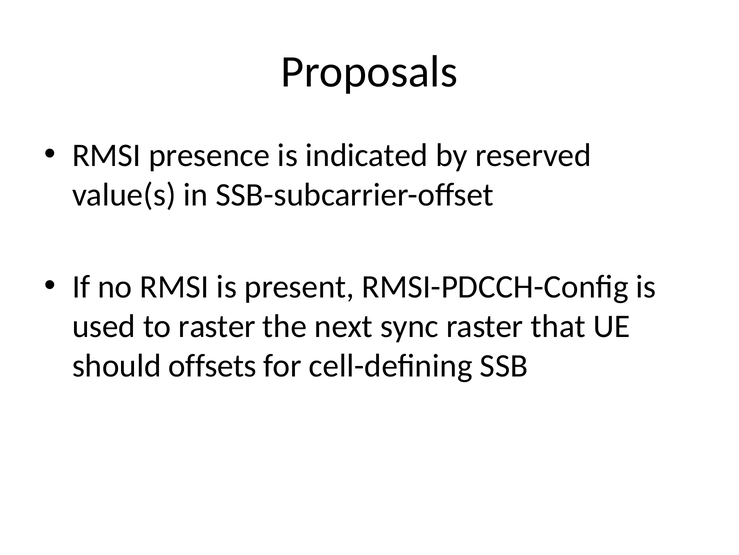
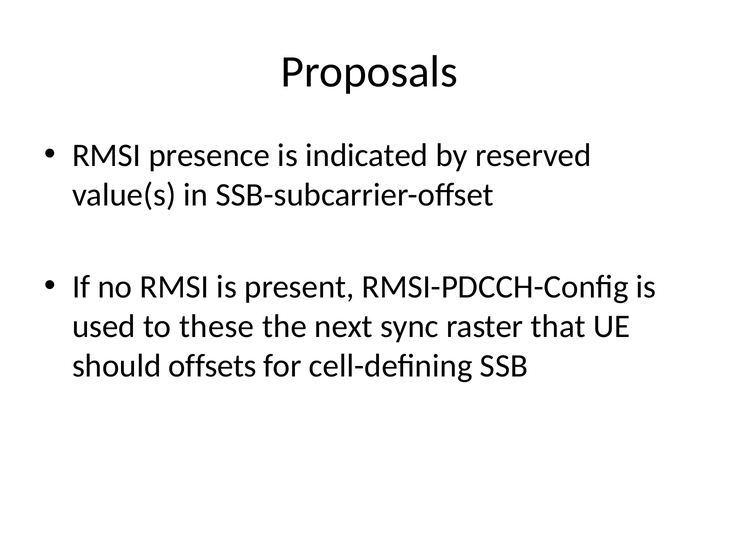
to raster: raster -> these
